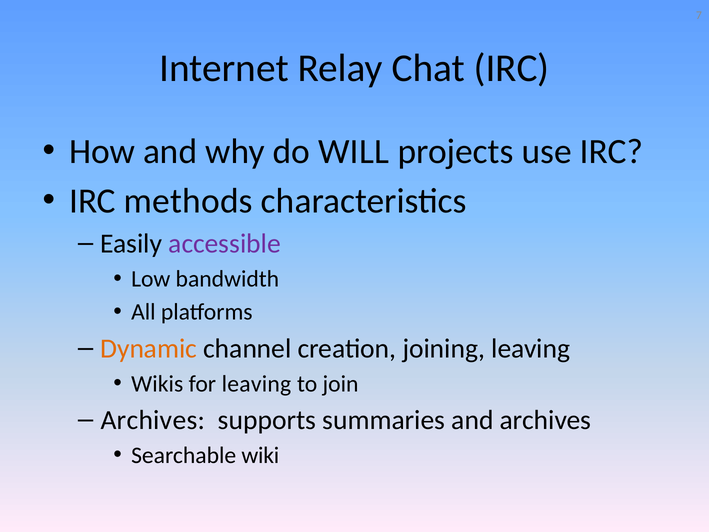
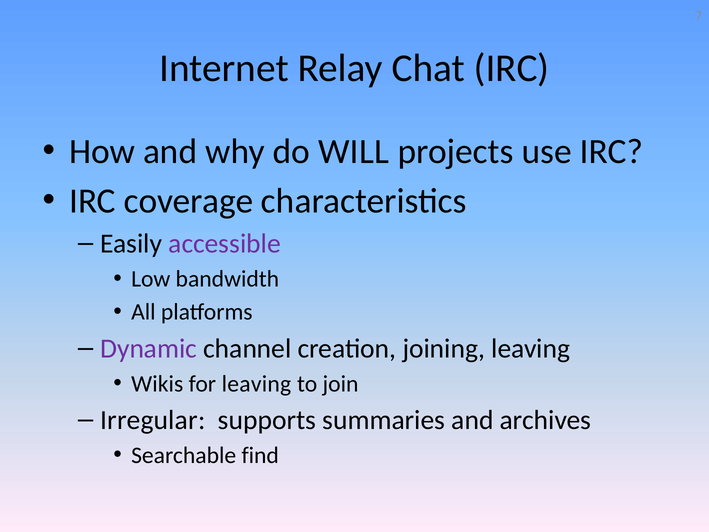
methods: methods -> coverage
Dynamic colour: orange -> purple
Archives at (153, 420): Archives -> Irregular
wiki: wiki -> find
